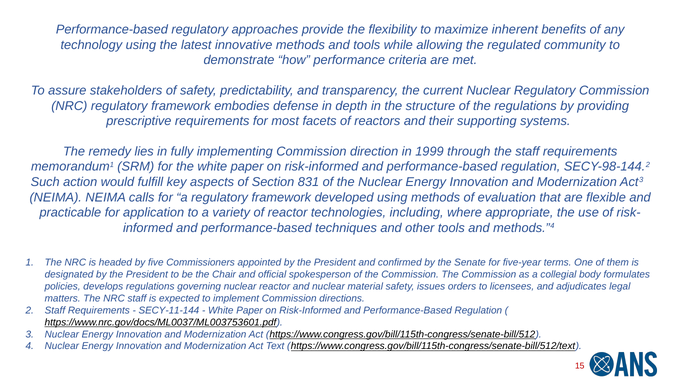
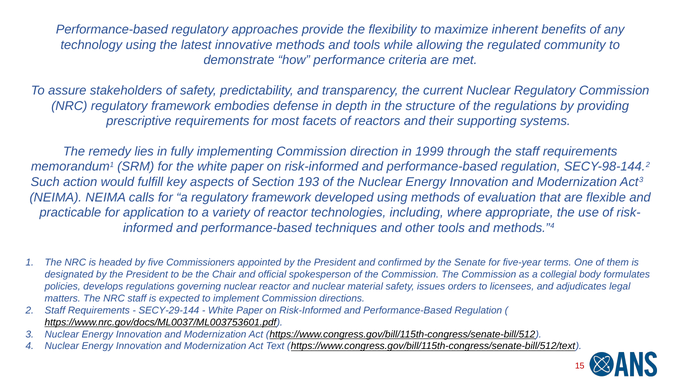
831: 831 -> 193
SECY-11-144: SECY-11-144 -> SECY-29-144
